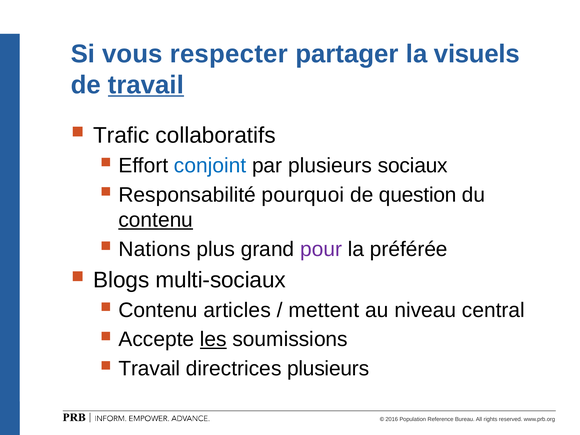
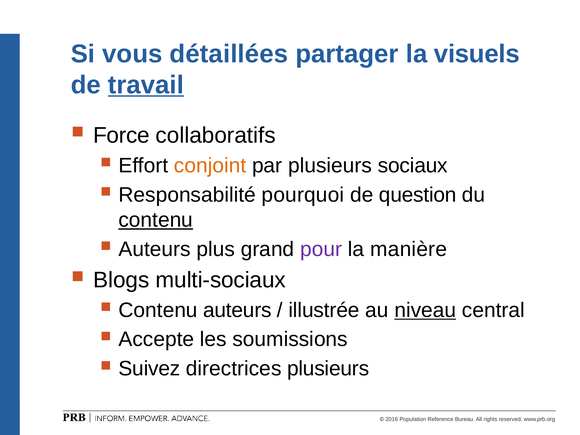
respecter: respecter -> détaillées
Trafic: Trafic -> Force
conjoint colour: blue -> orange
Nations at (154, 249): Nations -> Auteurs
préférée: préférée -> manière
Contenu articles: articles -> auteurs
mettent: mettent -> illustrée
niveau underline: none -> present
les underline: present -> none
Travail at (149, 369): Travail -> Suivez
